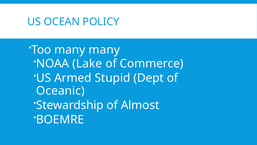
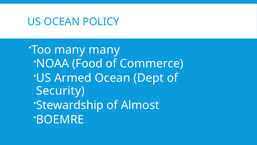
Lake: Lake -> Food
Armed Stupid: Stupid -> Ocean
Oceanic: Oceanic -> Security
